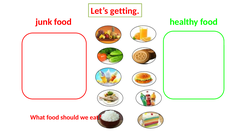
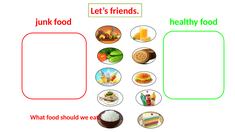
getting: getting -> friends
